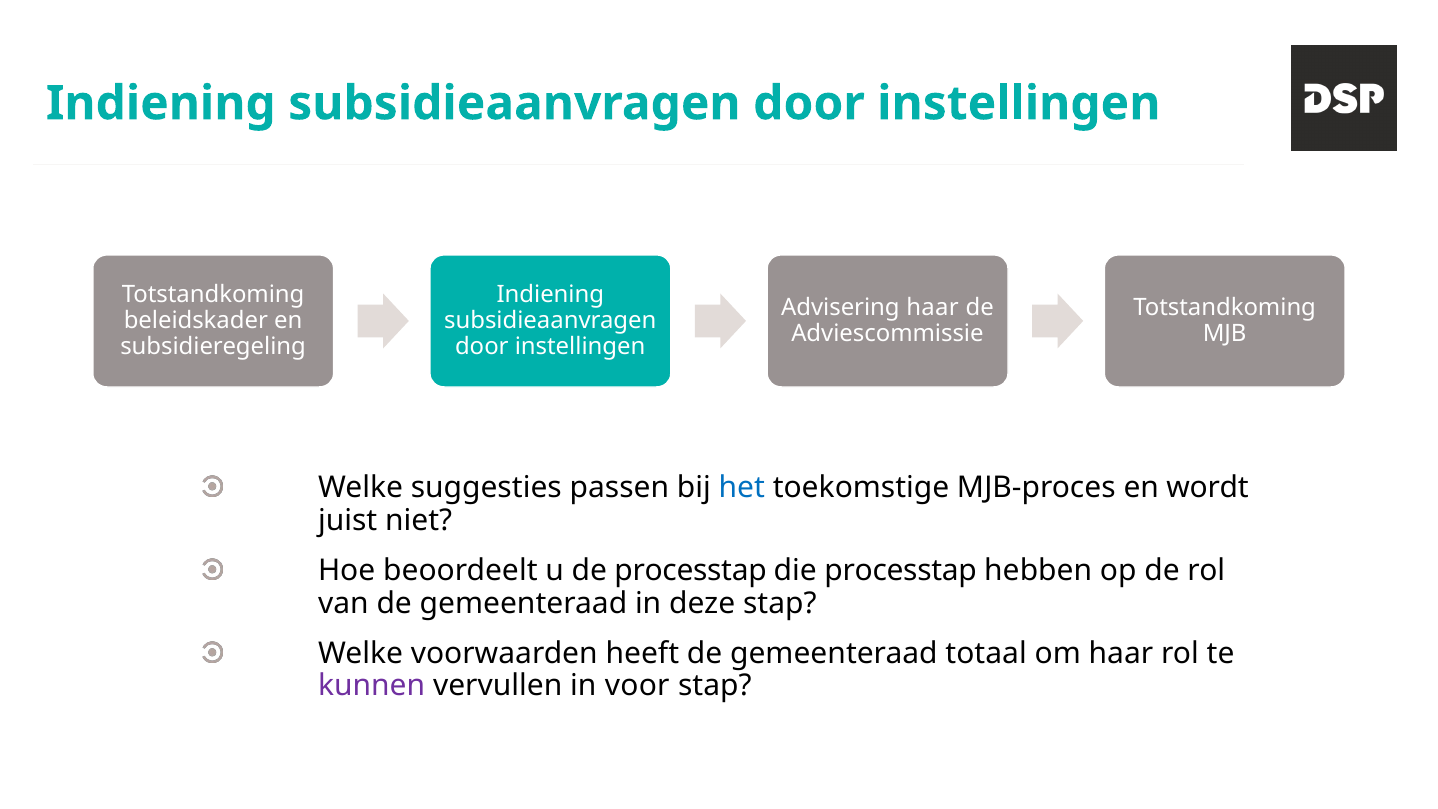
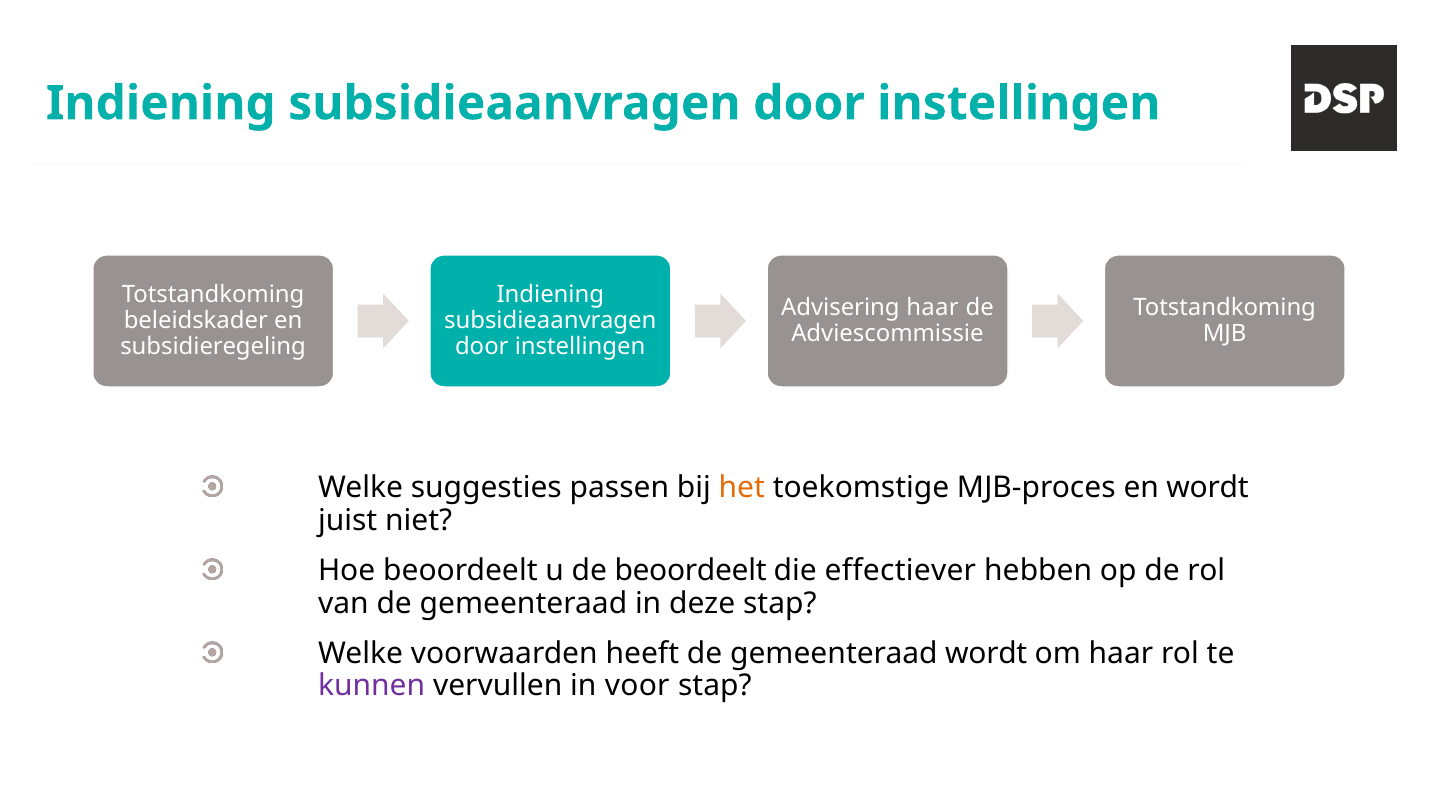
het colour: blue -> orange
de processtap: processtap -> beoordeelt
die processtap: processtap -> effectiever
gemeenteraad totaal: totaal -> wordt
